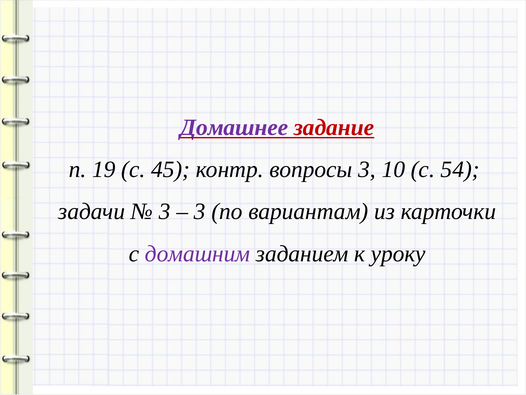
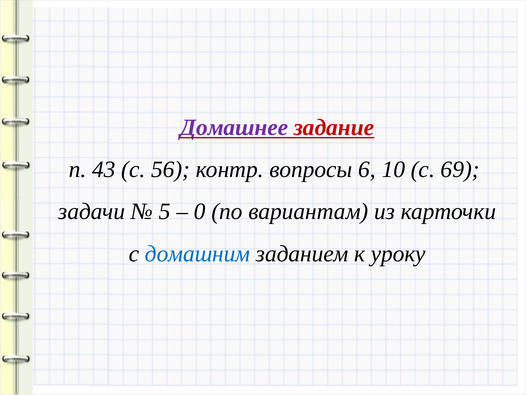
19: 19 -> 43
45: 45 -> 56
вопросы 3: 3 -> 6
54: 54 -> 69
3 at (165, 211): 3 -> 5
3 at (200, 211): 3 -> 0
домашним colour: purple -> blue
